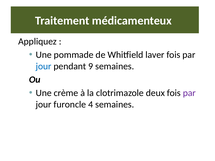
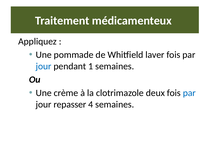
9: 9 -> 1
par at (189, 93) colour: purple -> blue
furoncle: furoncle -> repasser
